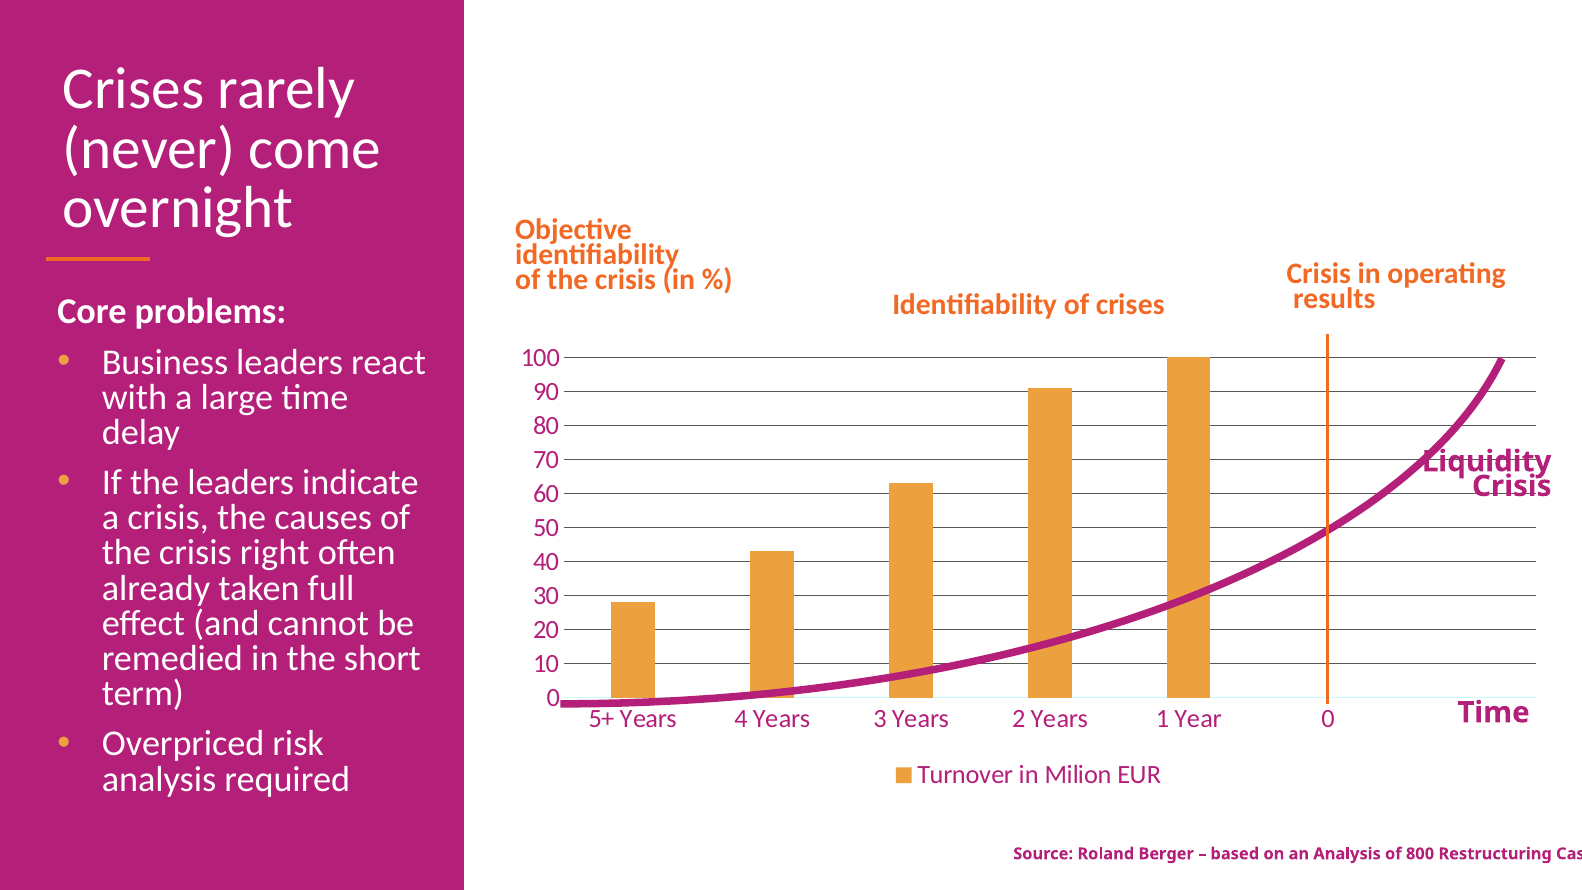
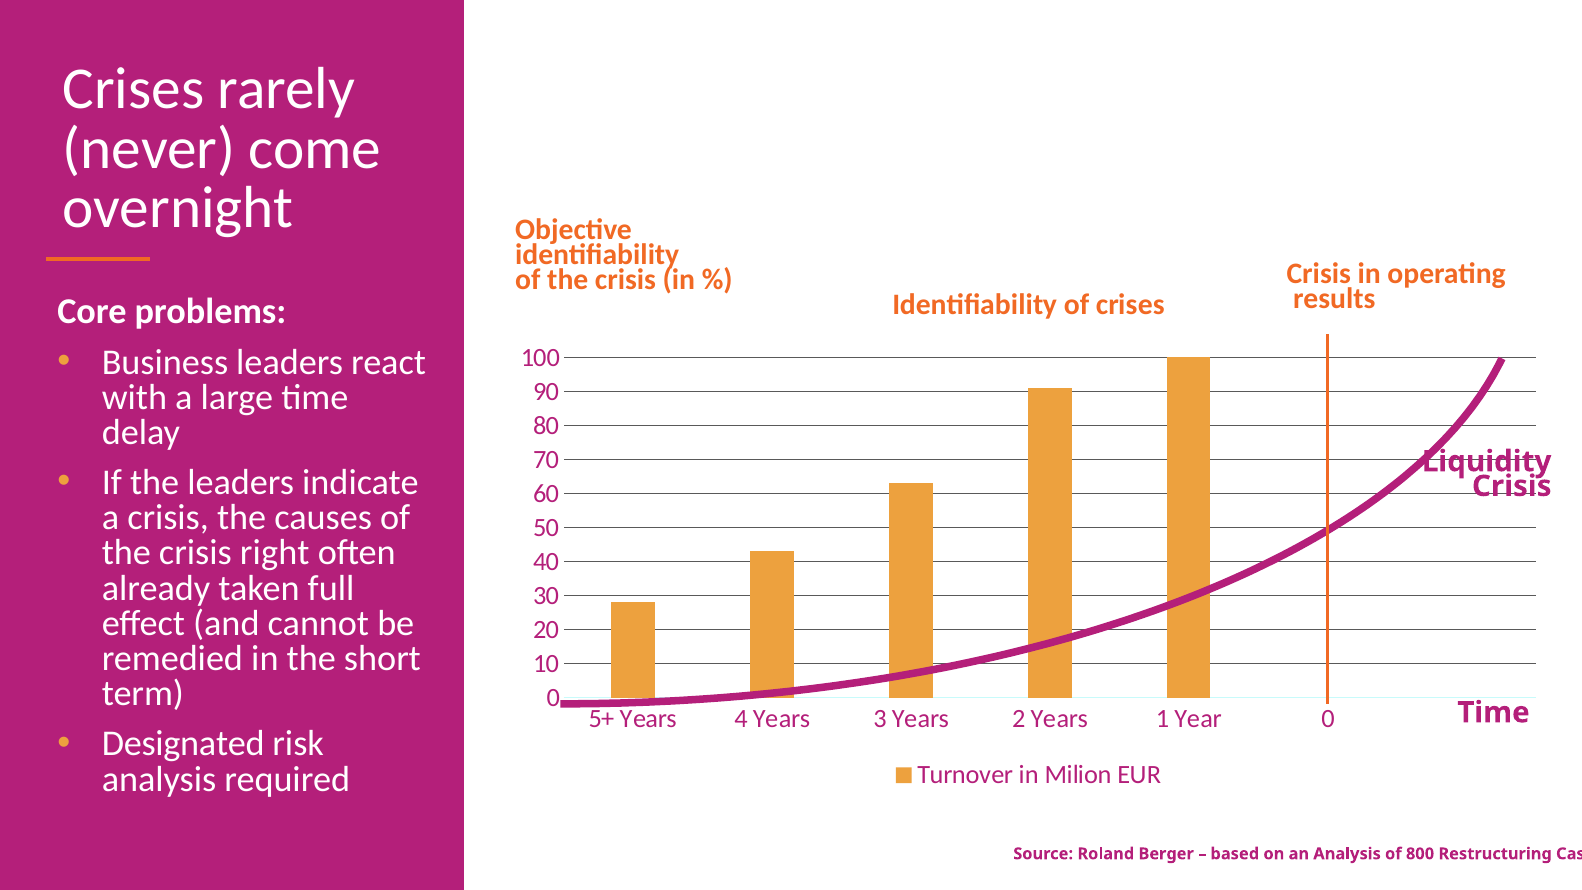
Overpriced: Overpriced -> Designated
